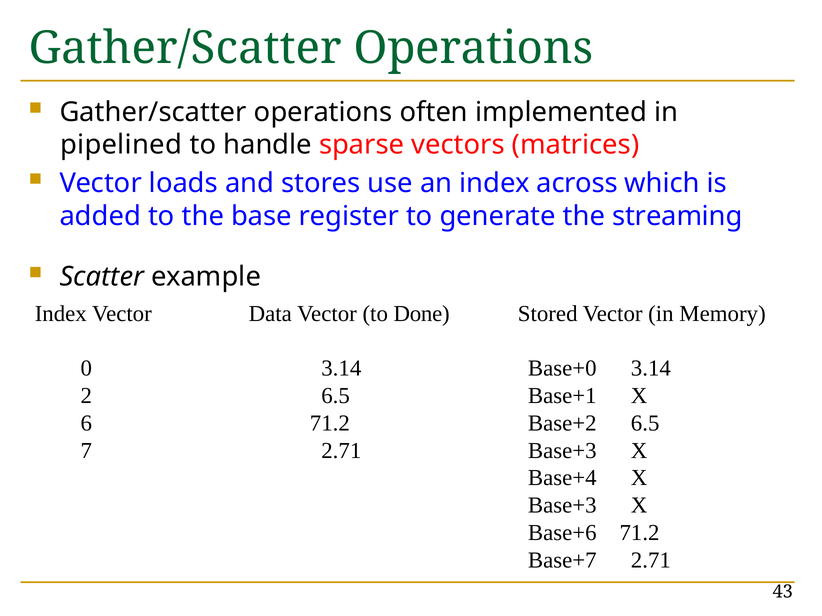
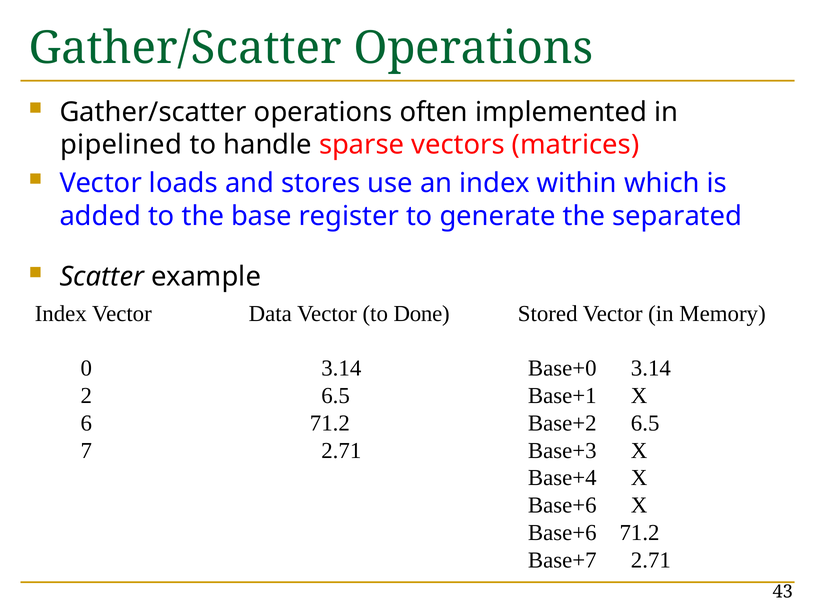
across: across -> within
streaming: streaming -> separated
Base+3 at (562, 506): Base+3 -> Base+6
